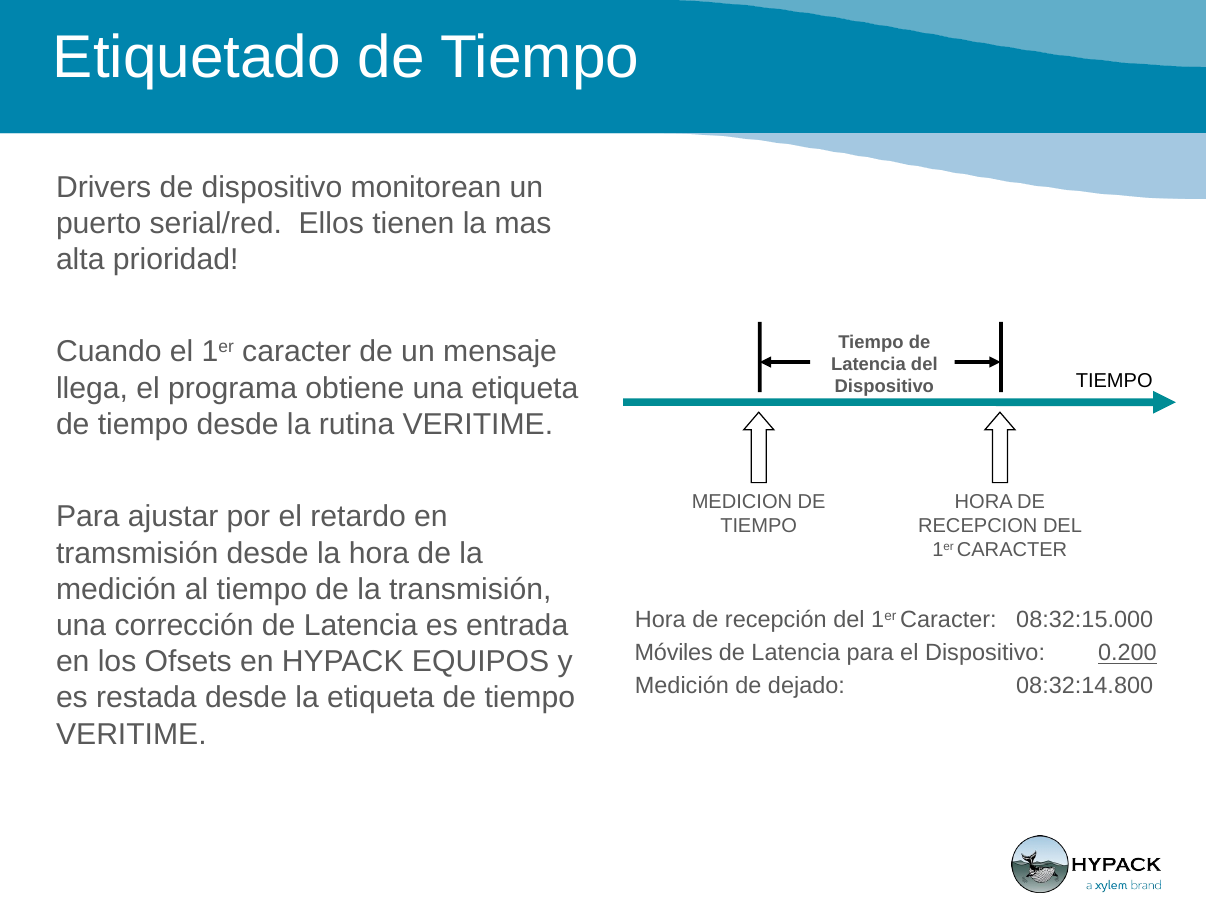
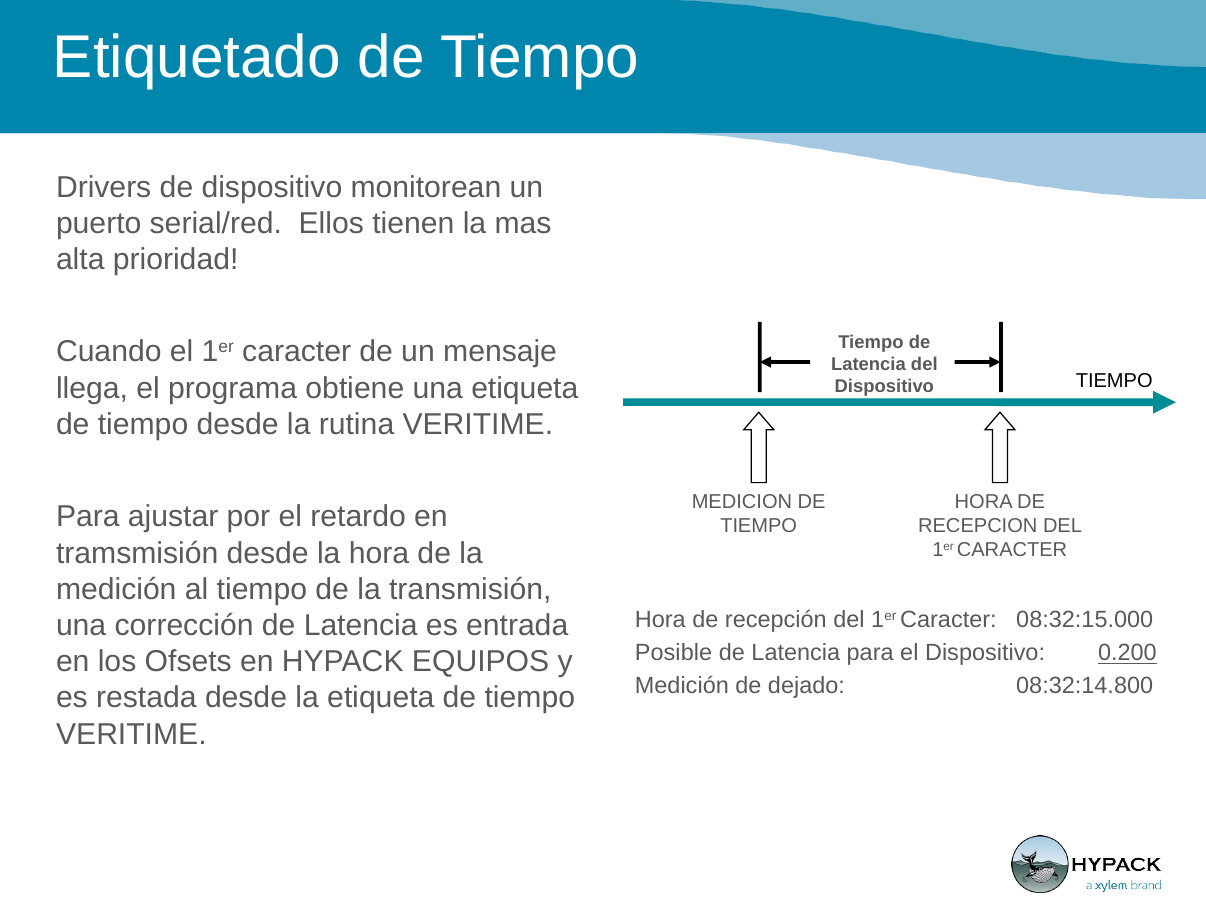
Móviles: Móviles -> Posible
